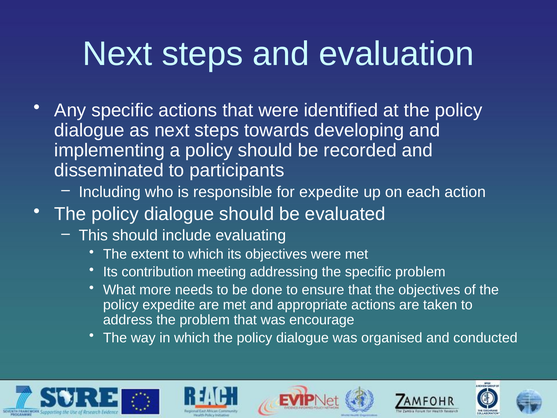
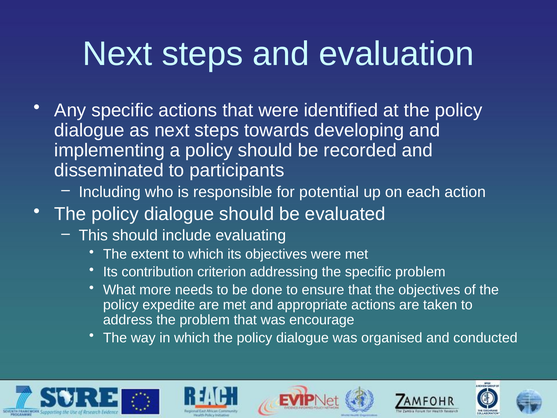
for expedite: expedite -> potential
meeting: meeting -> criterion
